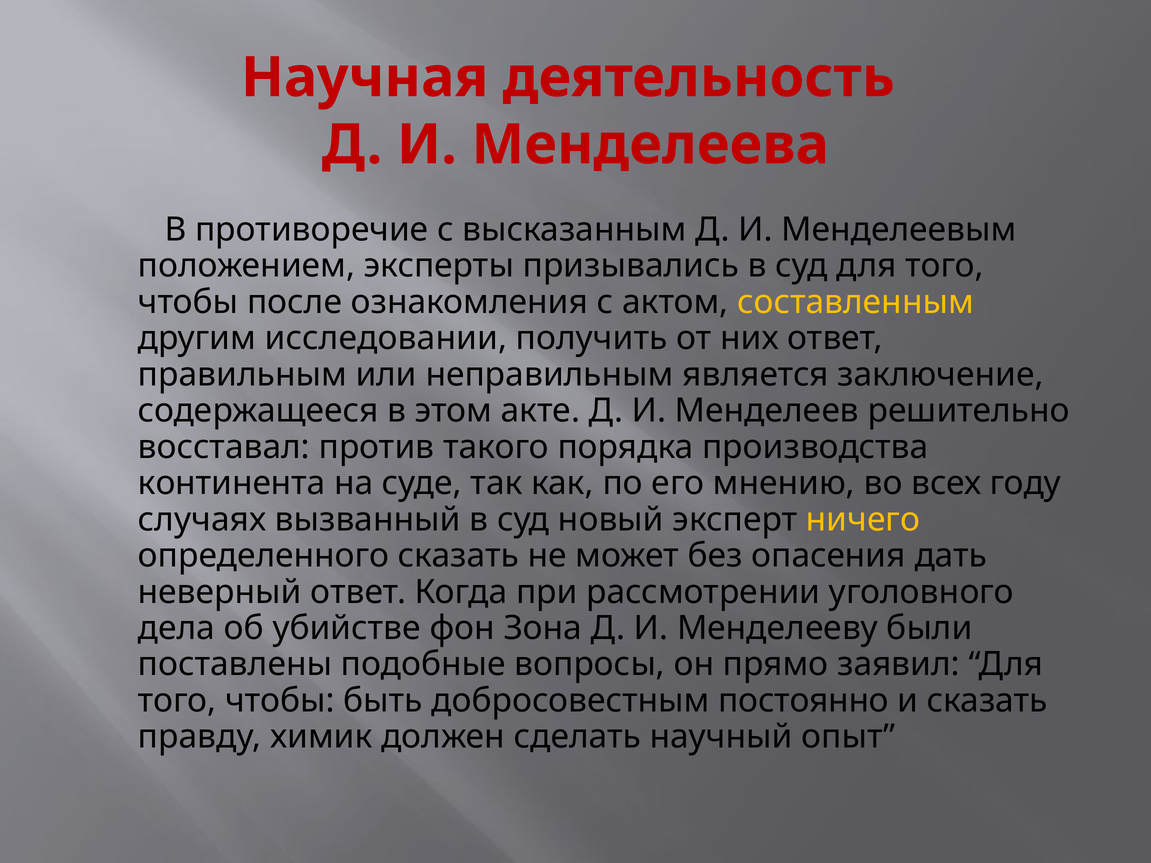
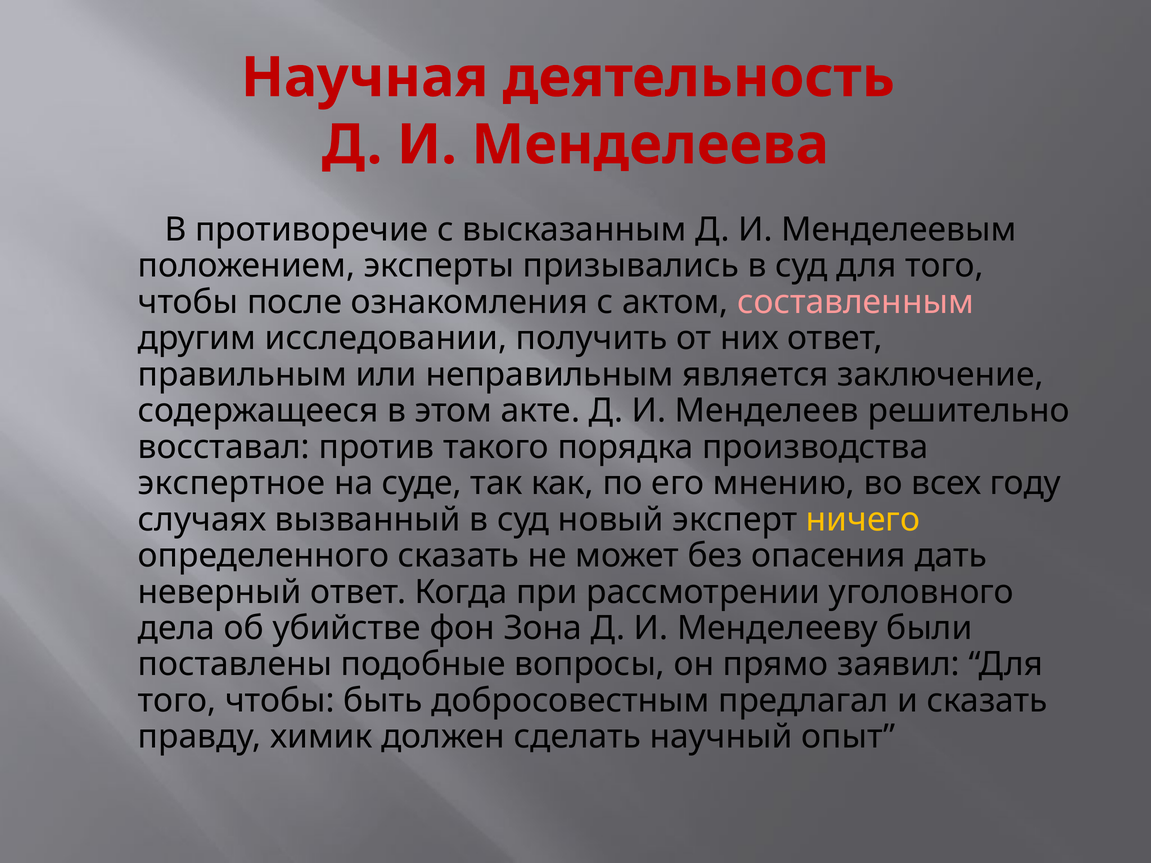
составленным colour: yellow -> pink
континента: континента -> экспертное
постоянно: постоянно -> предлагал
